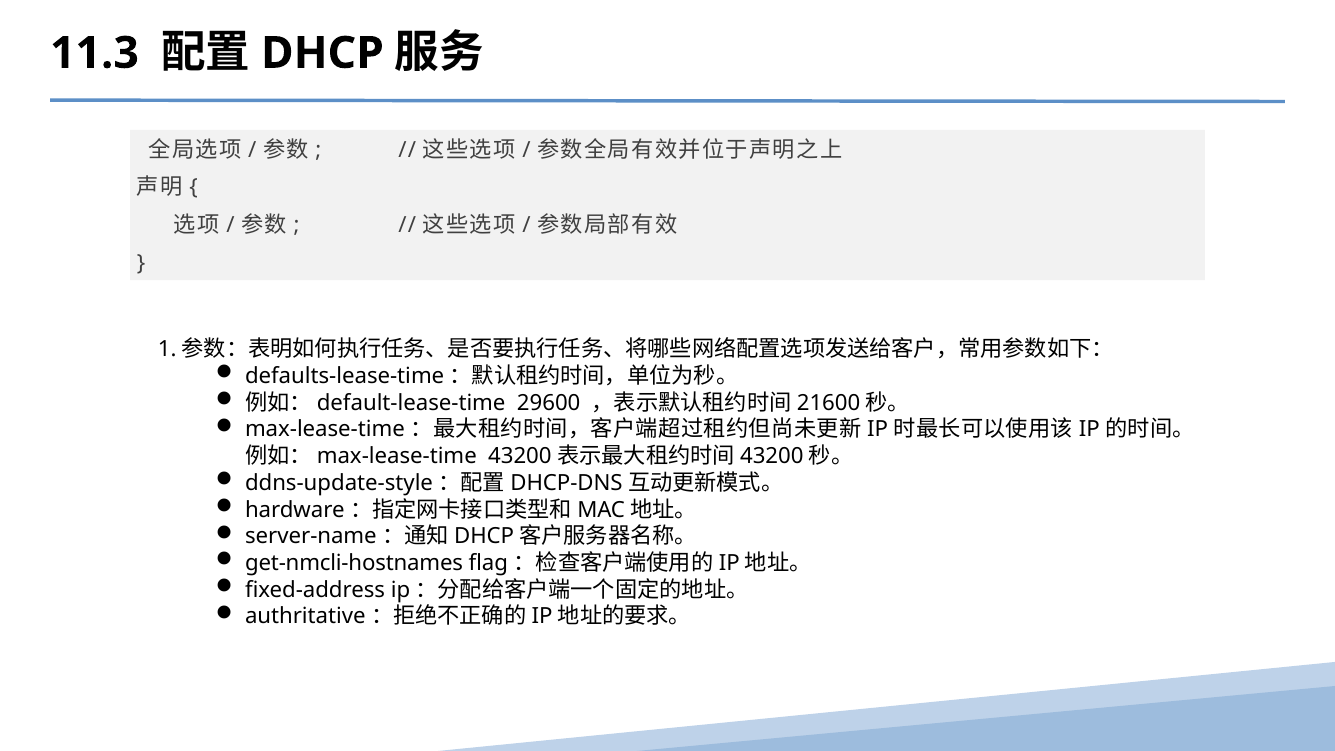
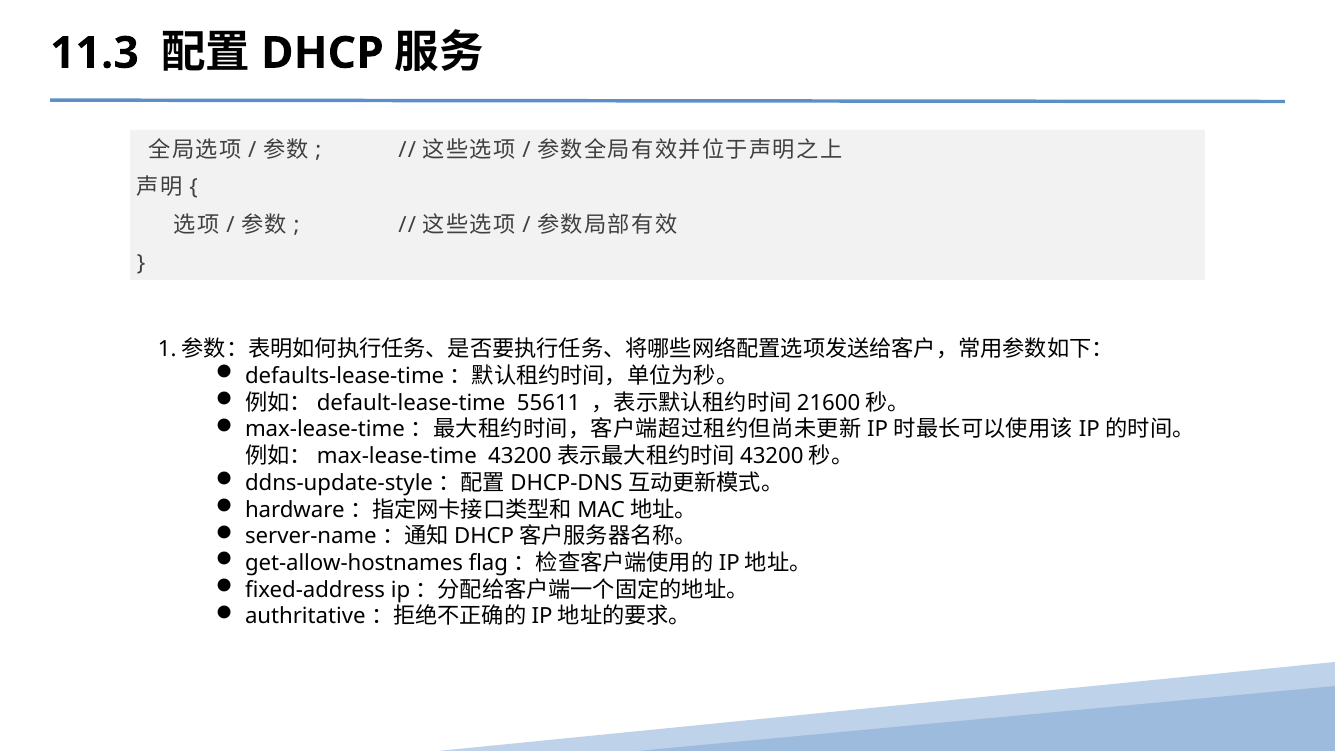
29600: 29600 -> 55611
get-nmcli-hostnames: get-nmcli-hostnames -> get-allow-hostnames
